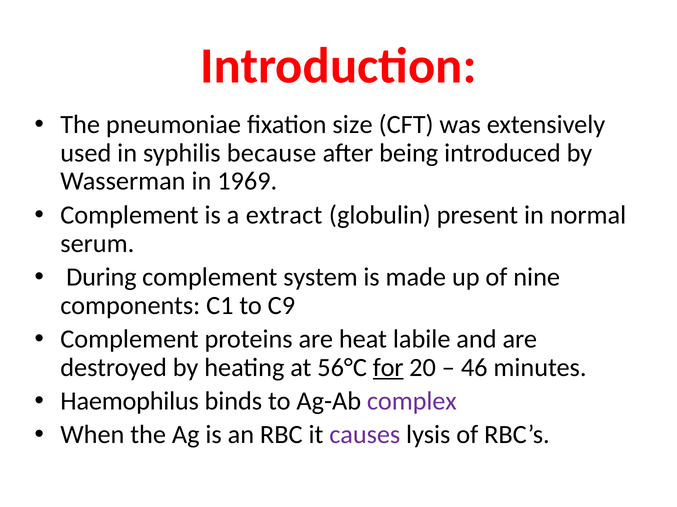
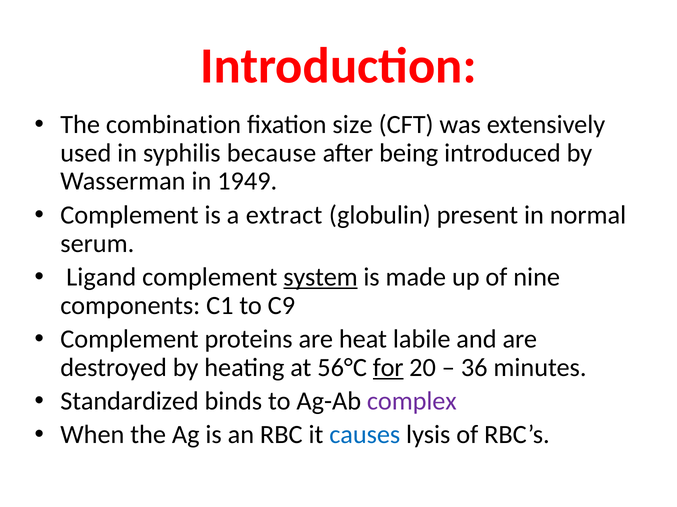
pneumoniae: pneumoniae -> combination
1969: 1969 -> 1949
During: During -> Ligand
system underline: none -> present
46: 46 -> 36
Haemophilus: Haemophilus -> Standardized
causes colour: purple -> blue
